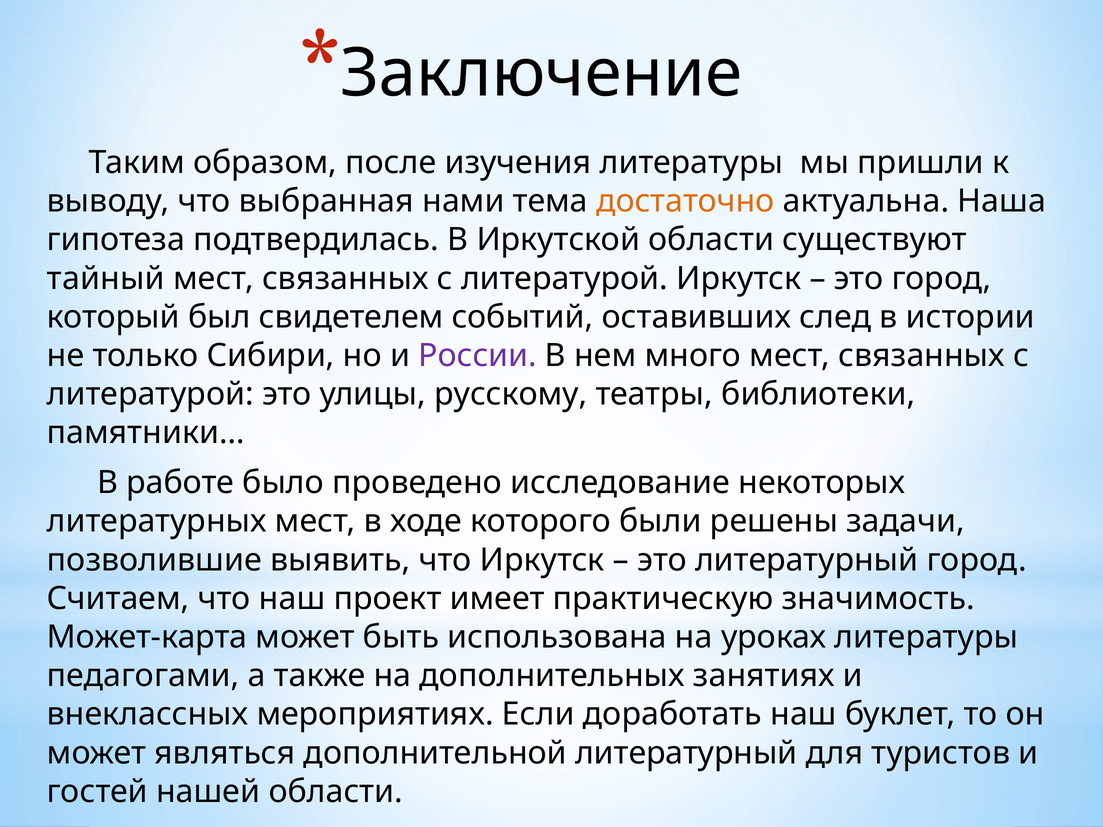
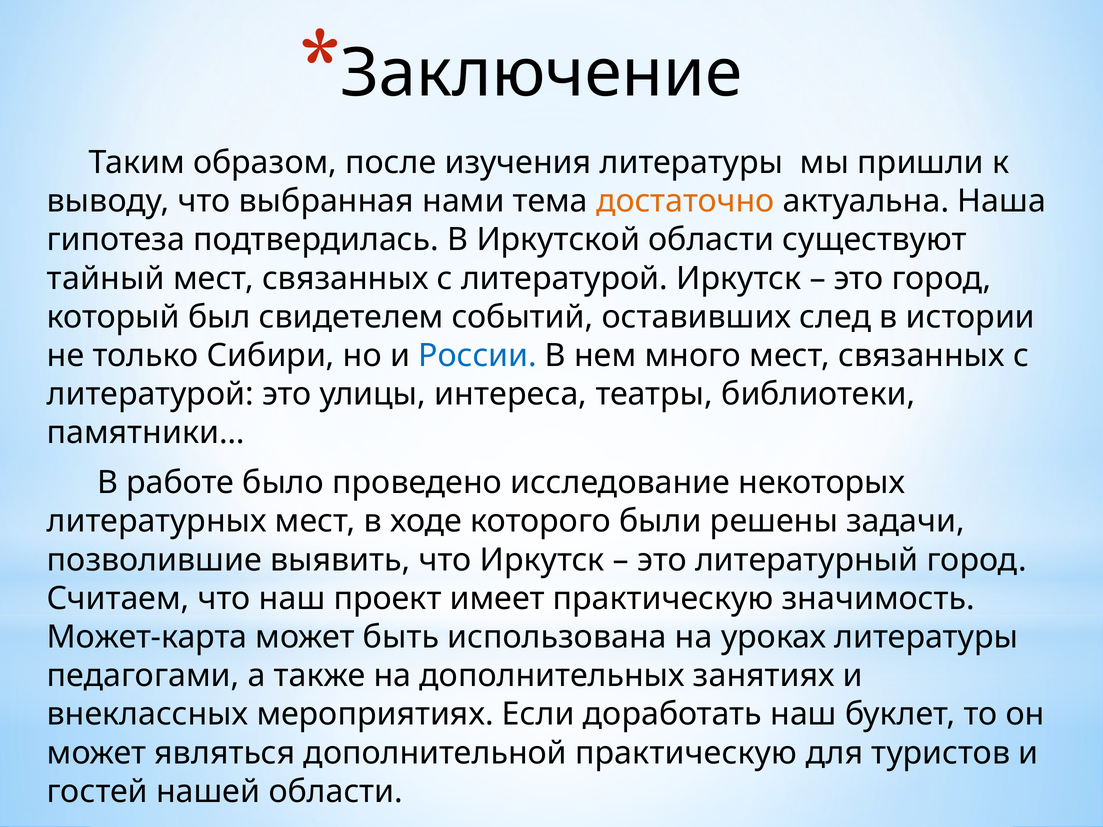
России colour: purple -> blue
русскому: русскому -> интереса
дополнительной литературный: литературный -> практическую
